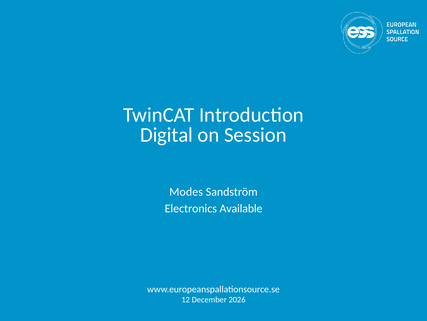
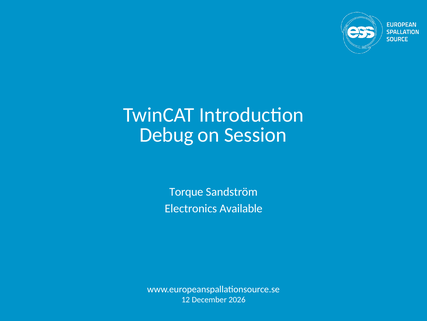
Digital: Digital -> Debug
Modes: Modes -> Torque
